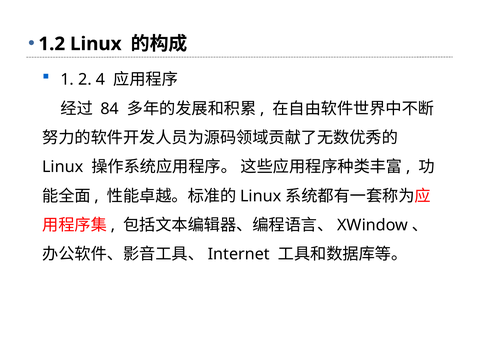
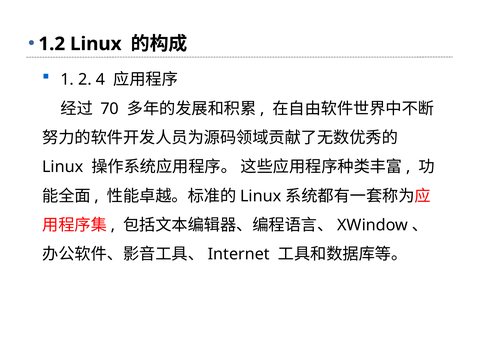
84: 84 -> 70
